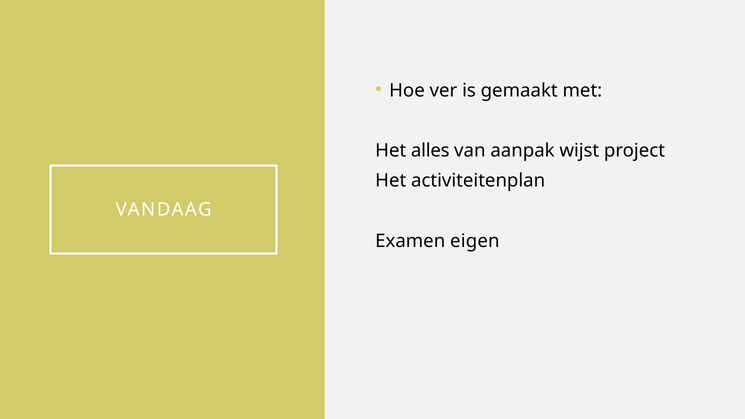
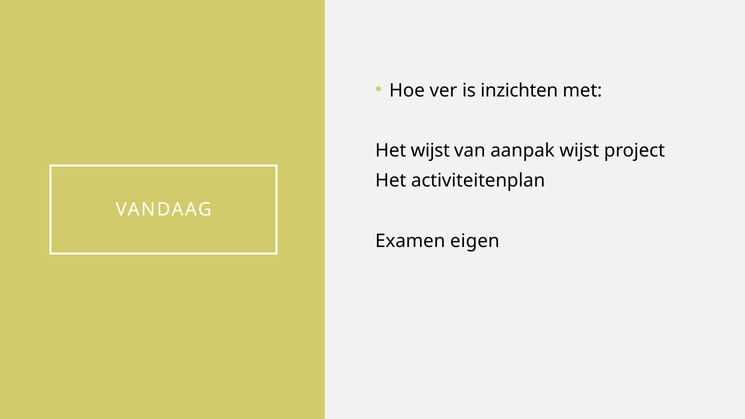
gemaakt: gemaakt -> inzichten
Het alles: alles -> wijst
